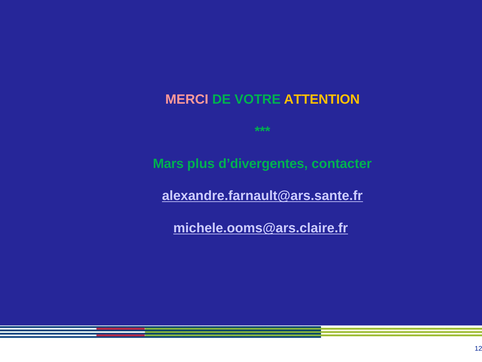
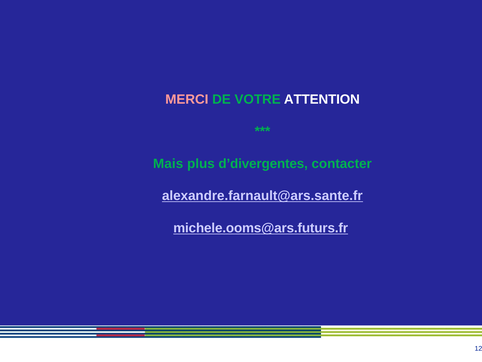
ATTENTION colour: yellow -> white
Mars: Mars -> Mais
michele.ooms@ars.claire.fr: michele.ooms@ars.claire.fr -> michele.ooms@ars.futurs.fr
